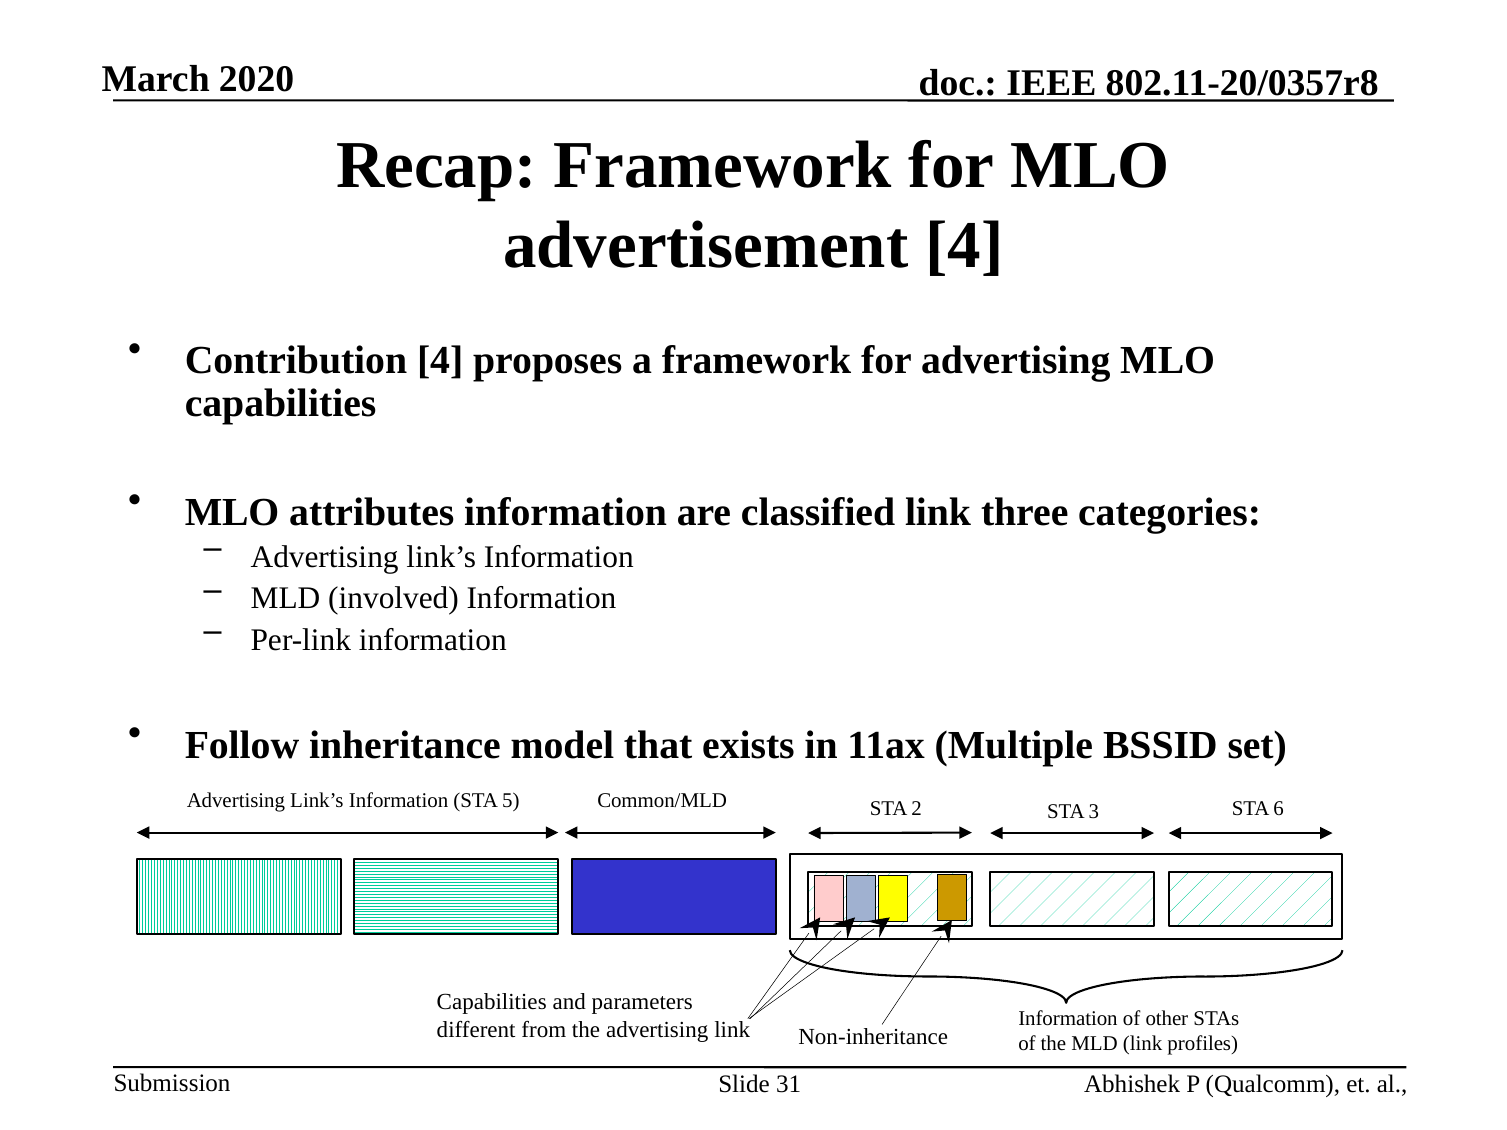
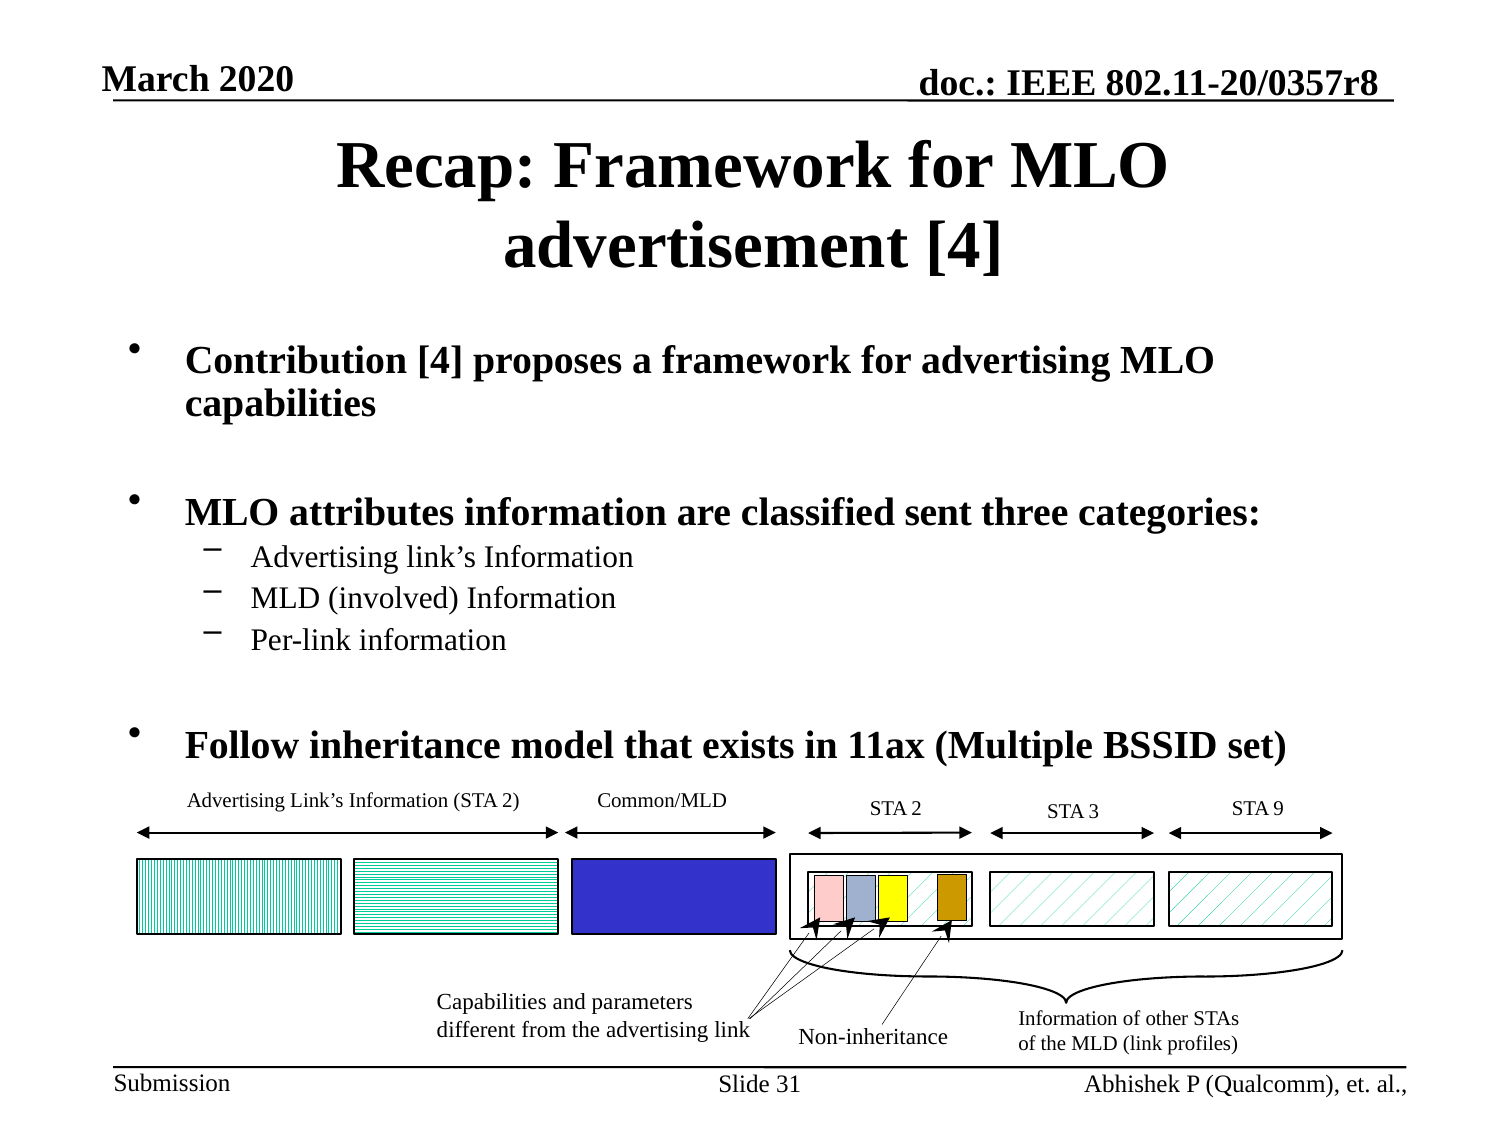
classified link: link -> sent
Information STA 5: 5 -> 2
6: 6 -> 9
